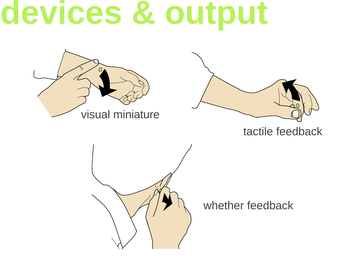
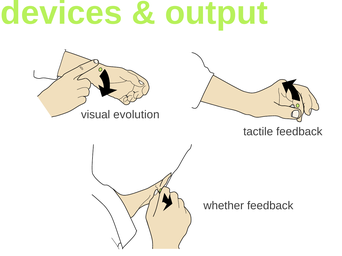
miniature: miniature -> evolution
